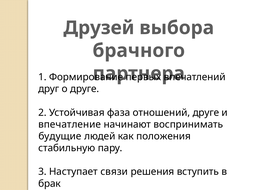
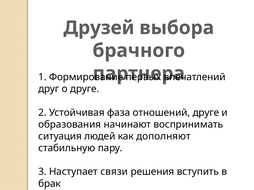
впечатление: впечатление -> образования
будущие: будущие -> ситуация
положения: положения -> дополняют
